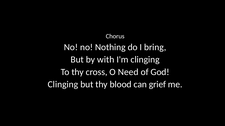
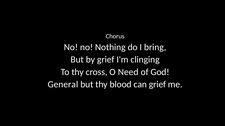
by with: with -> grief
Clinging at (63, 85): Clinging -> General
